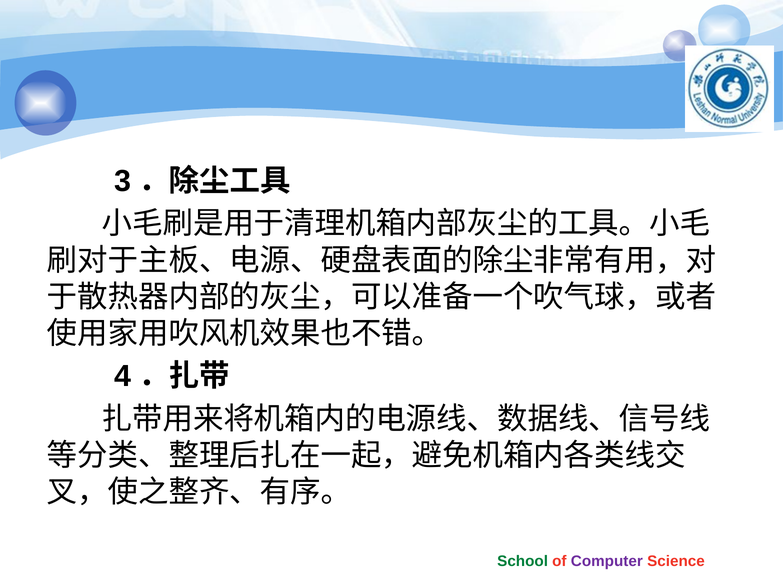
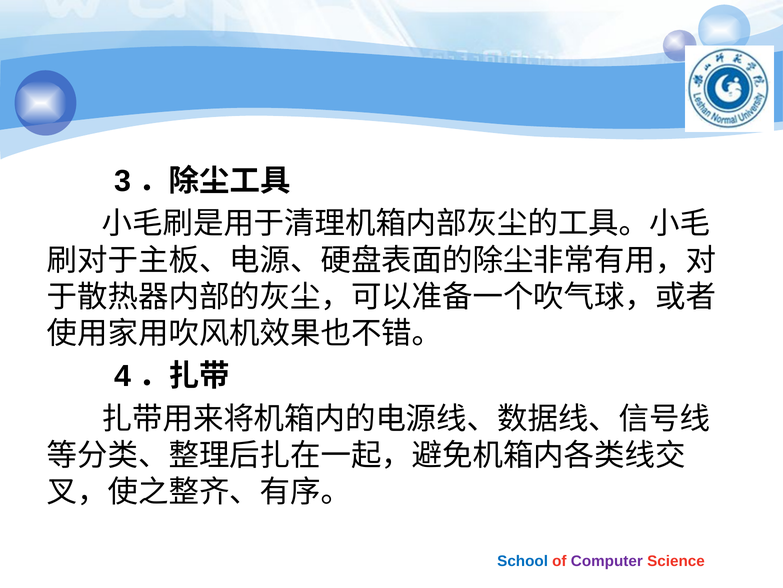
School colour: green -> blue
